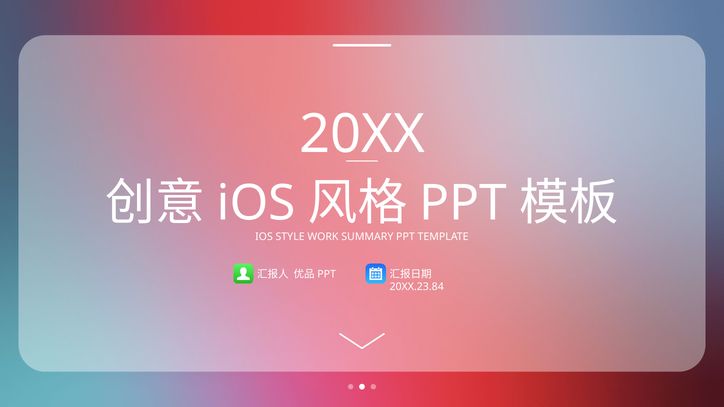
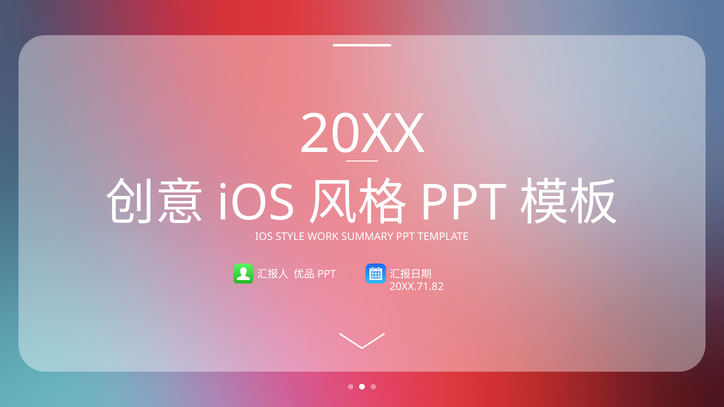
20XX.23.84: 20XX.23.84 -> 20XX.71.82
